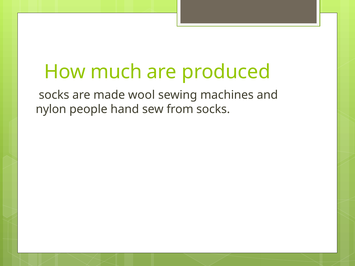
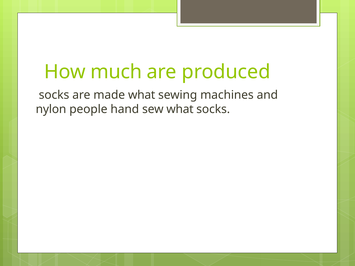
made wool: wool -> what
sew from: from -> what
